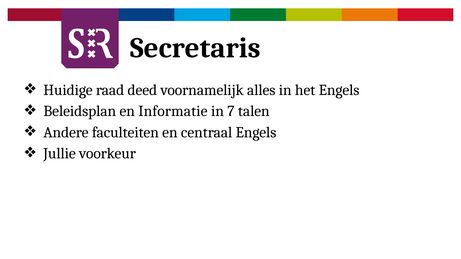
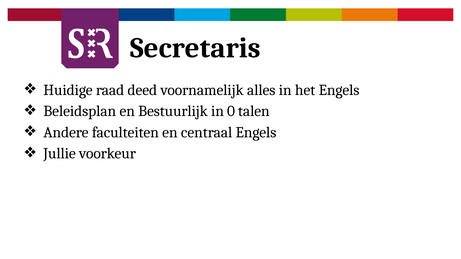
Informatie: Informatie -> Bestuurlijk
7: 7 -> 0
